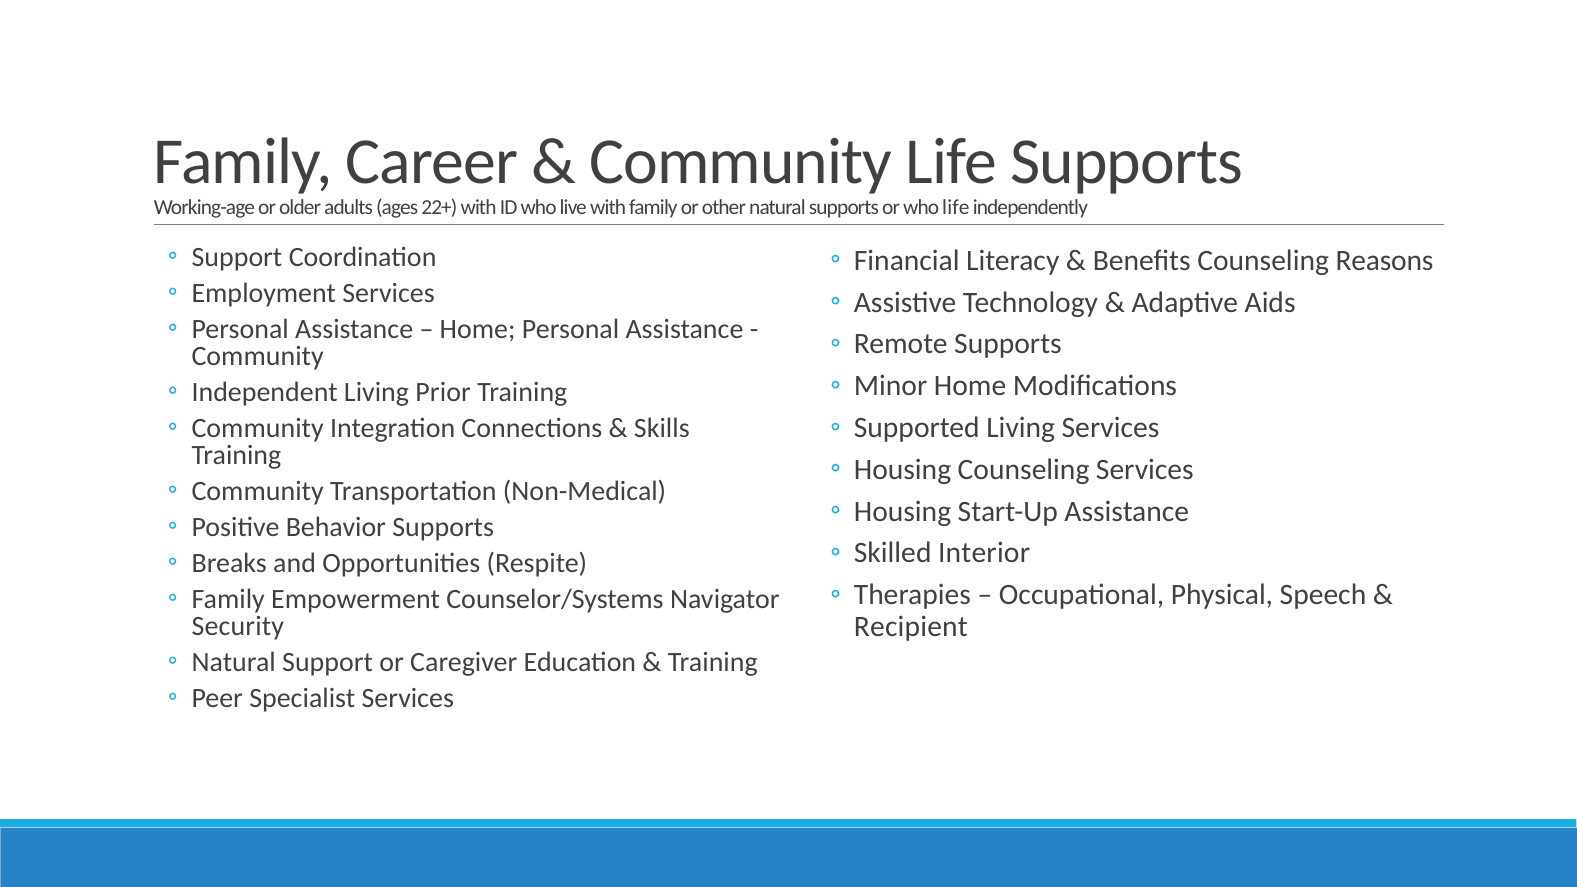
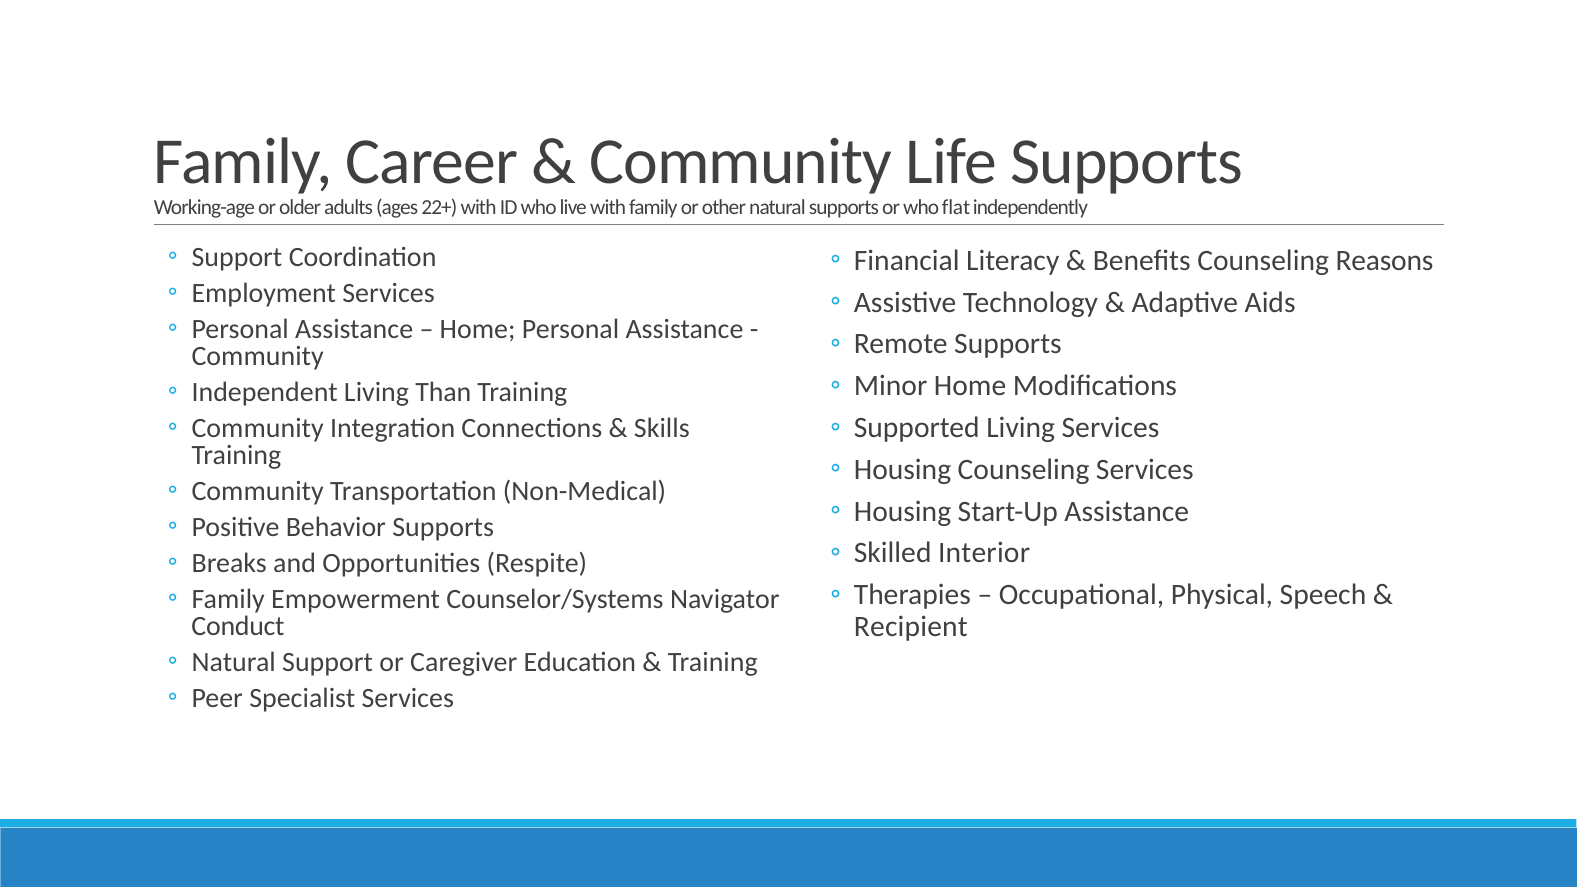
who life: life -> flat
Prior: Prior -> Than
Security: Security -> Conduct
